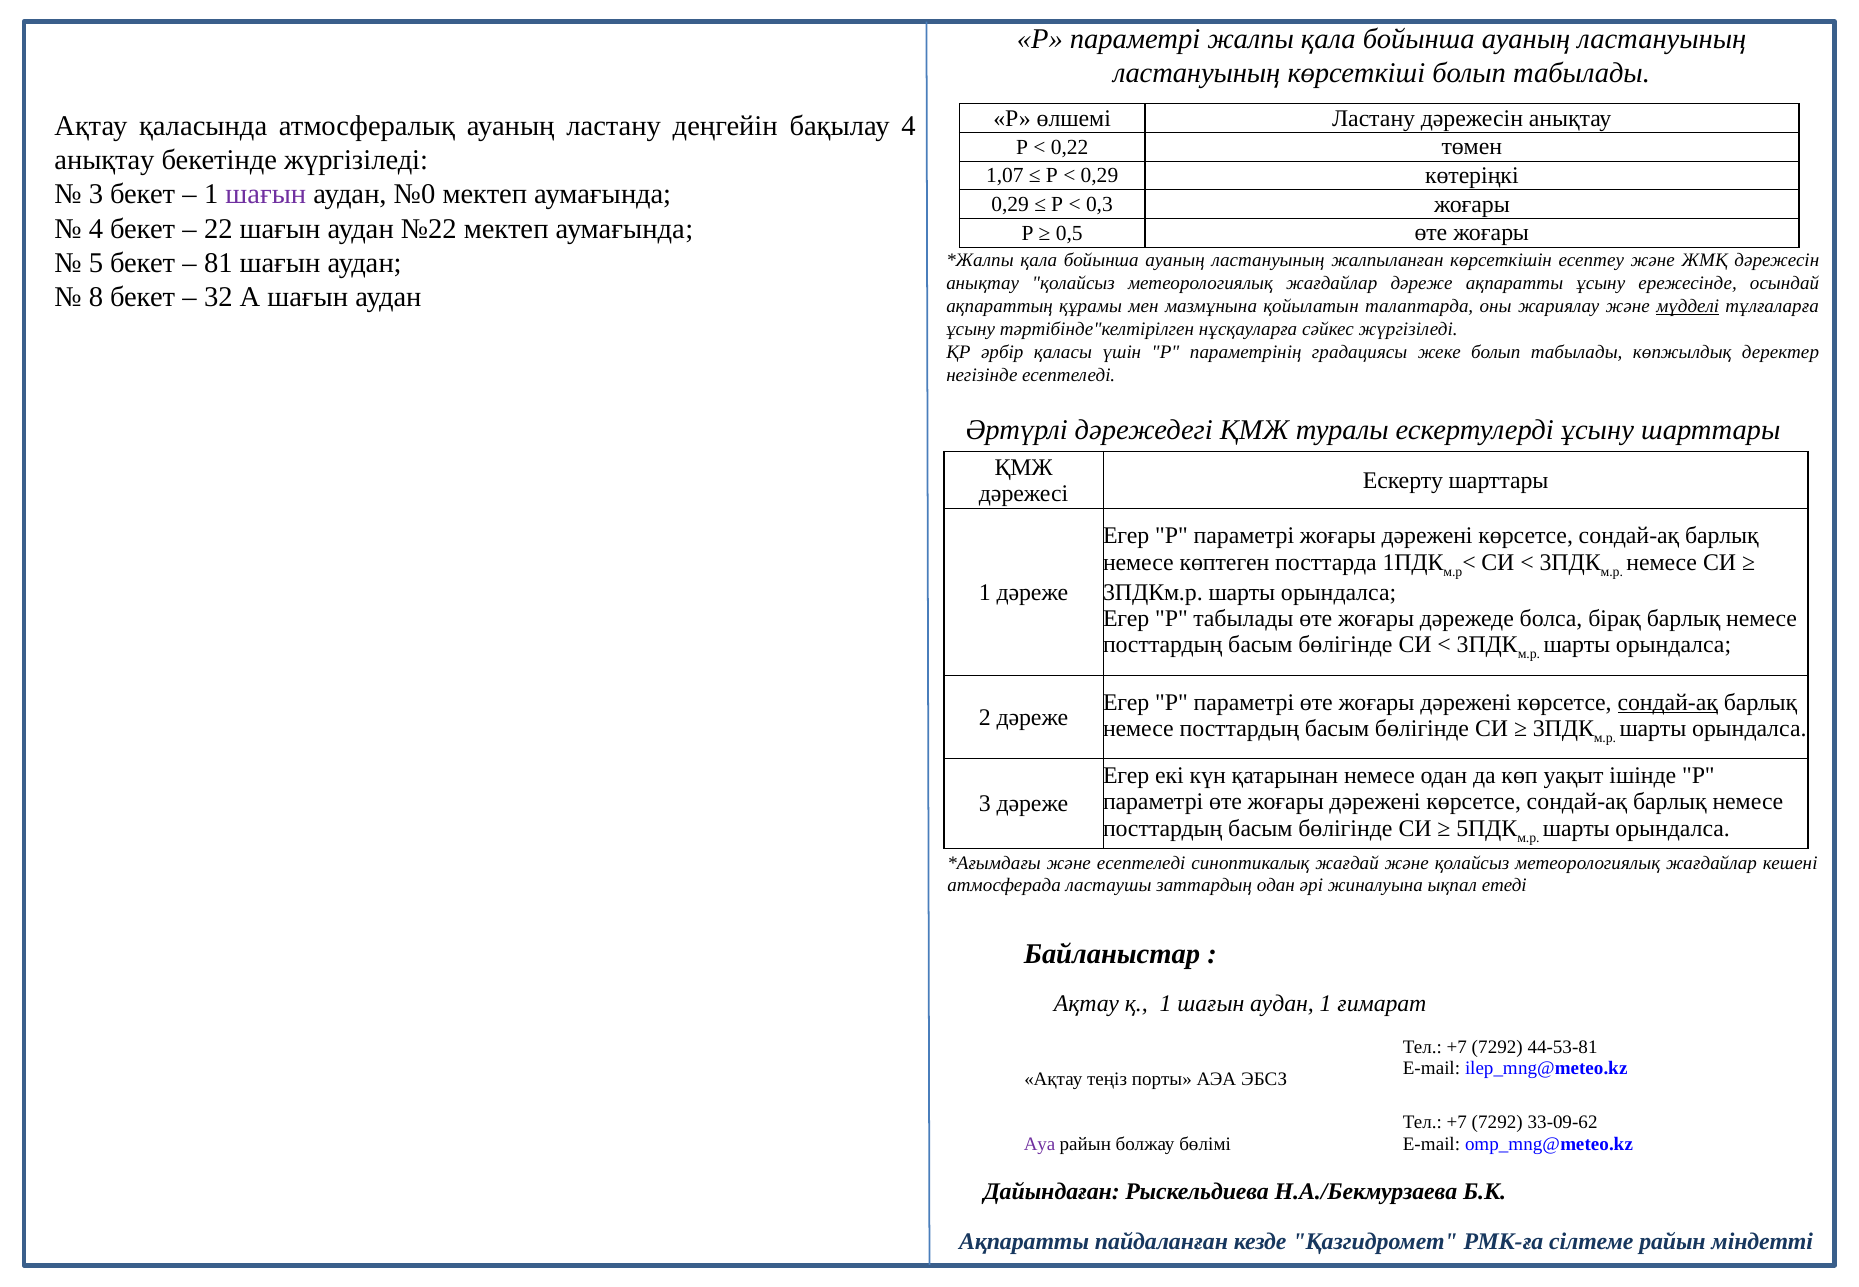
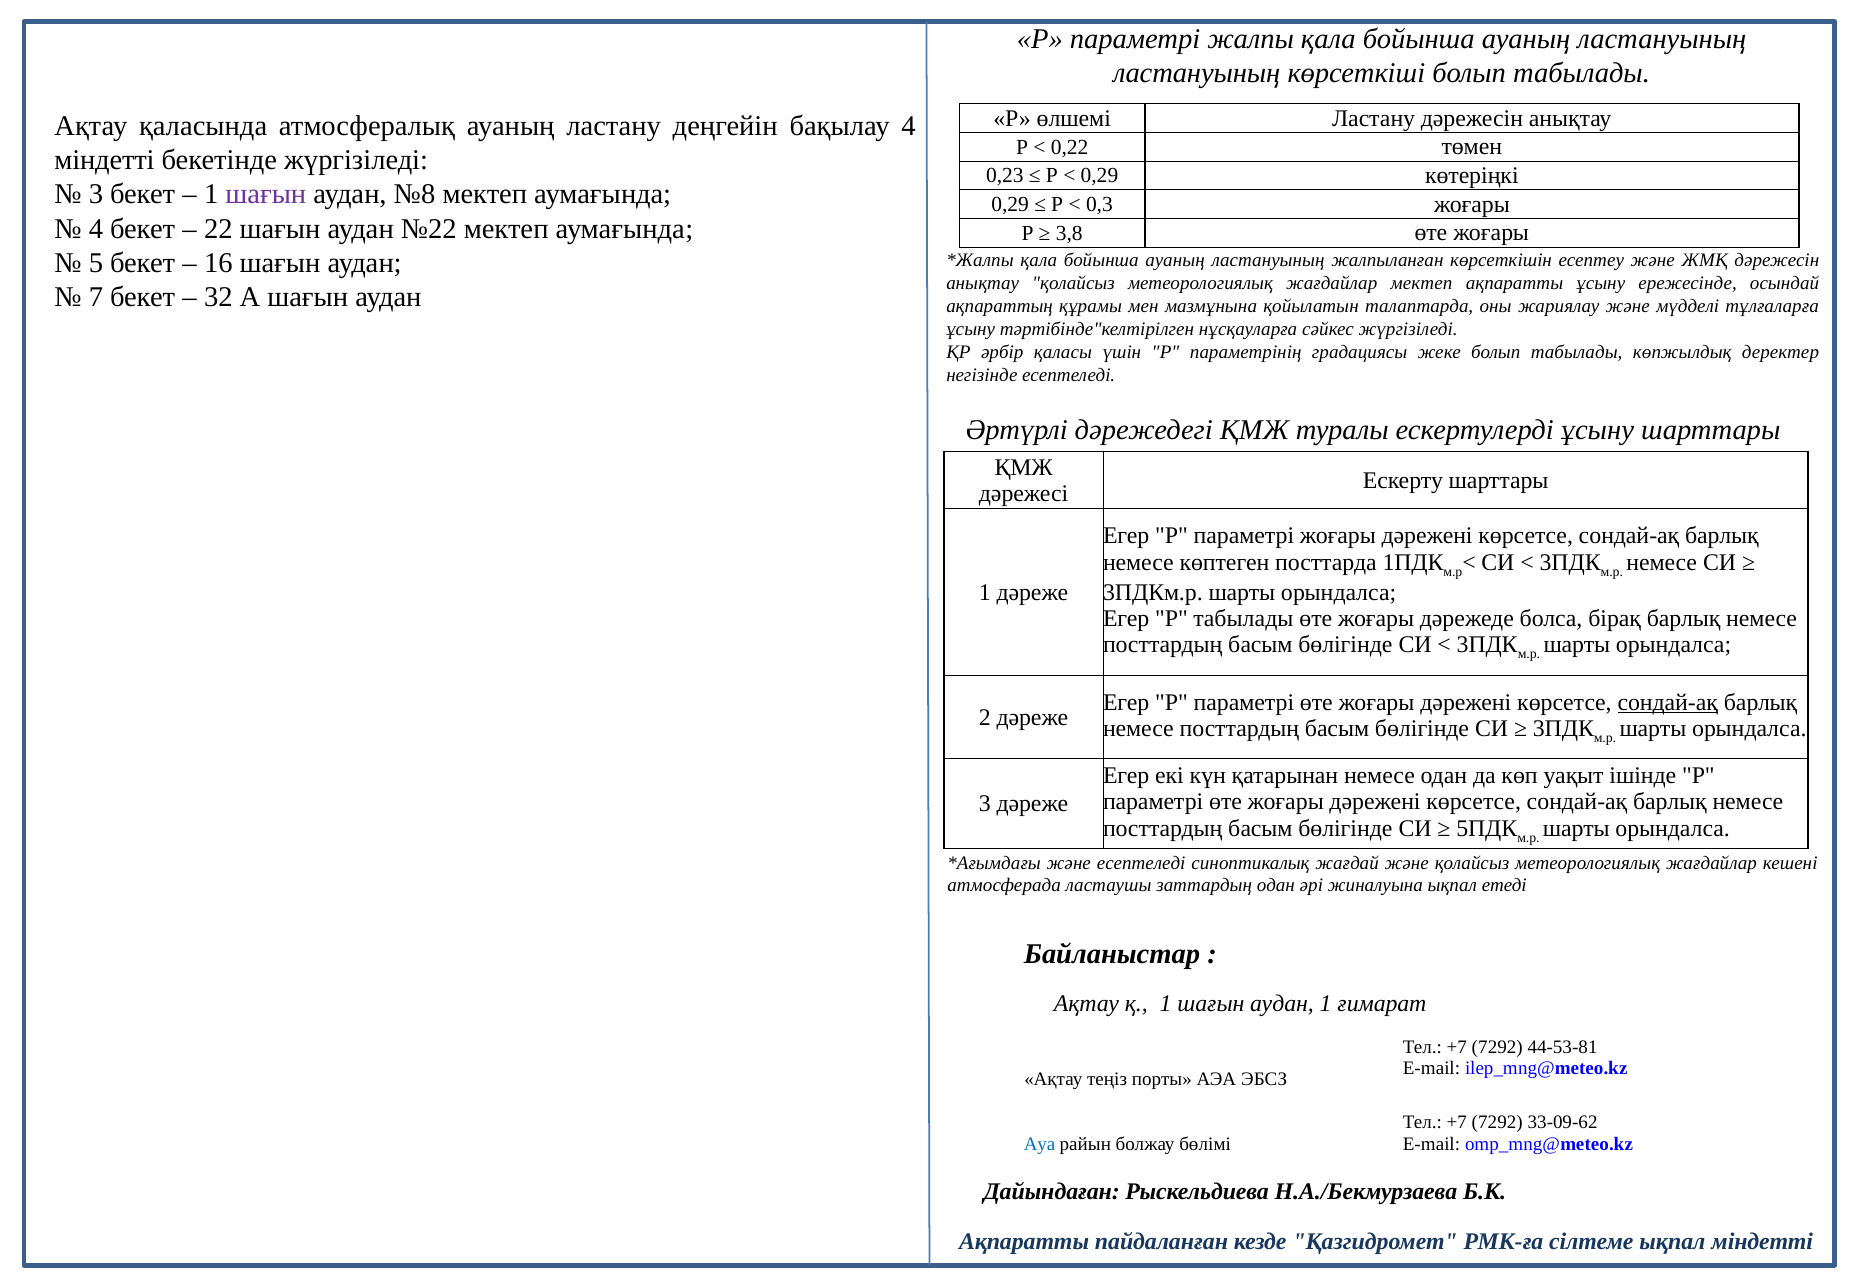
анықтау at (104, 160): анықтау -> міндетті
1,07: 1,07 -> 0,23
№0: №0 -> №8
0,5: 0,5 -> 3,8
81: 81 -> 16
жағдайлар дәреже: дәреже -> мектеп
8: 8 -> 7
мүдделі underline: present -> none
Ауа colour: purple -> blue
сілтеме райын: райын -> ықпал
